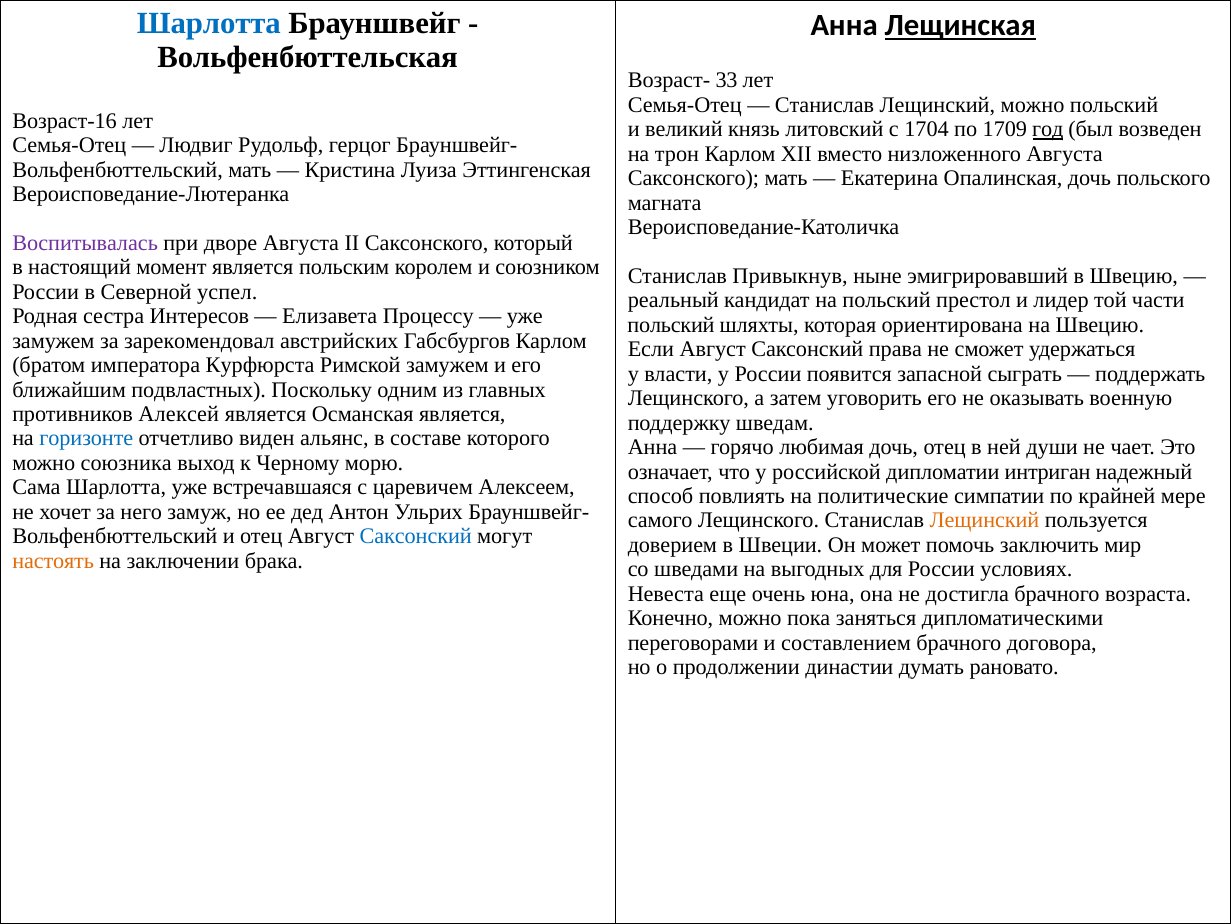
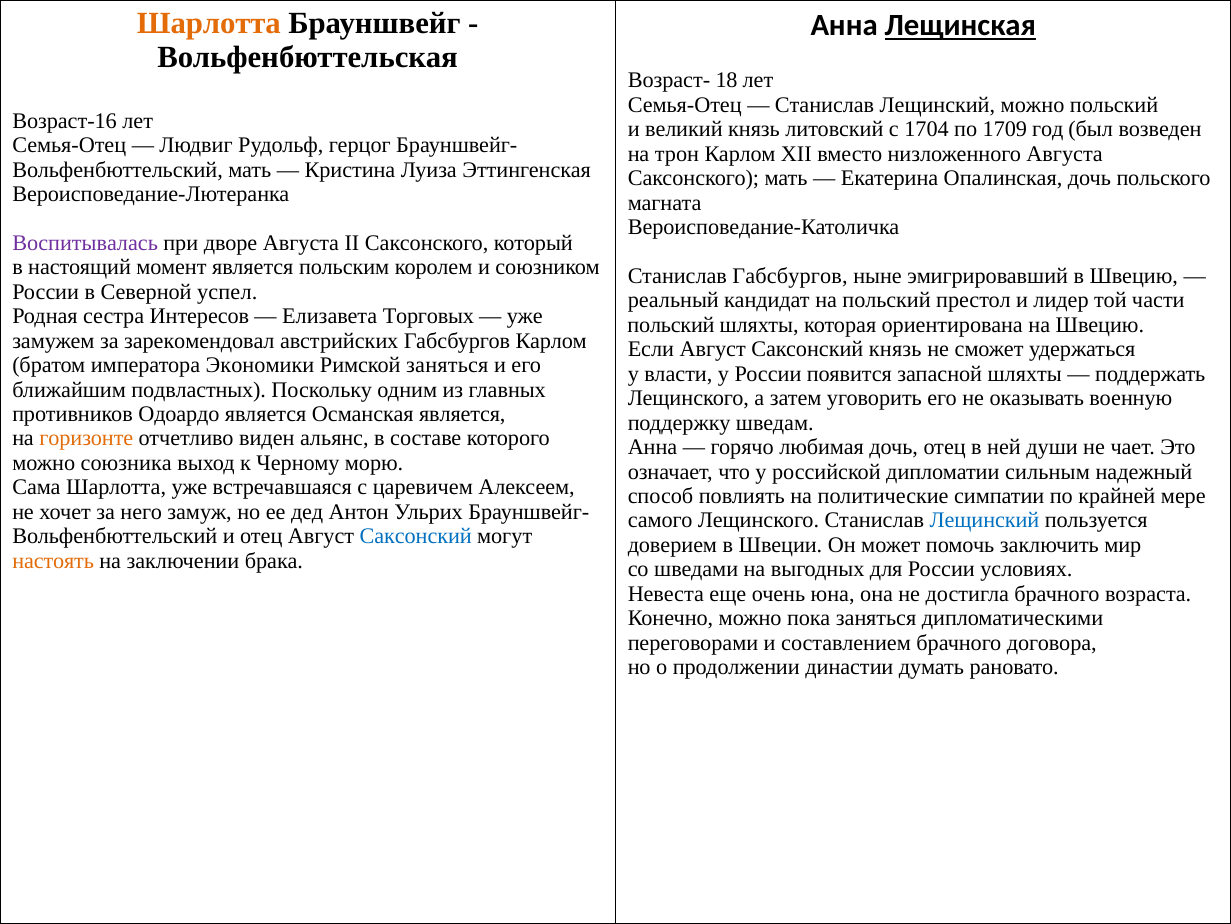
Шарлотта at (209, 23) colour: blue -> orange
33: 33 -> 18
год underline: present -> none
Станислав Привыкнув: Привыкнув -> Габсбургов
Процессу: Процессу -> Торговых
Саксонский права: права -> князь
Курфюрста: Курфюрста -> Экономики
Римской замужем: замужем -> заняться
запасной сыграть: сыграть -> шляхты
Алексей: Алексей -> Одоардо
горизонте colour: blue -> orange
интриган: интриган -> сильным
Лещинский at (984, 520) colour: orange -> blue
